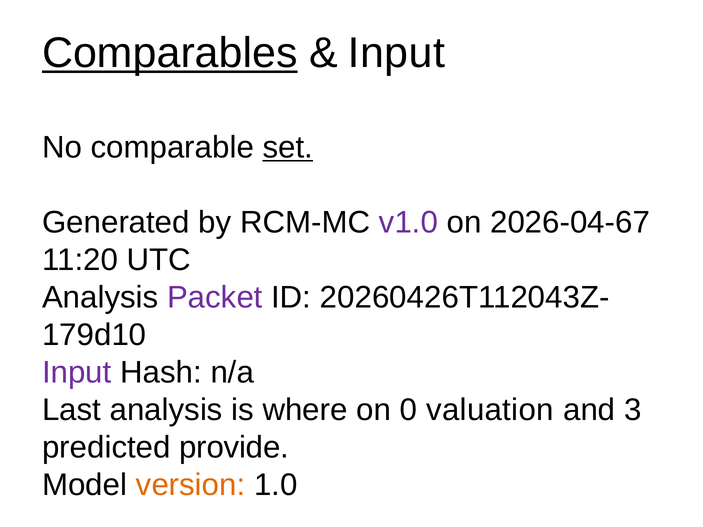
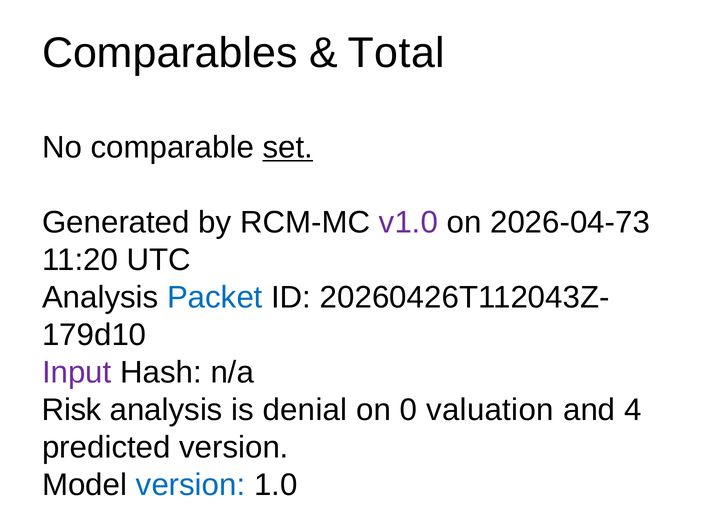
Comparables underline: present -> none
Input at (396, 53): Input -> Total
2026-04-67: 2026-04-67 -> 2026-04-73
Packet colour: purple -> blue
Last: Last -> Risk
where: where -> denial
3: 3 -> 4
predicted provide: provide -> version
version at (191, 485) colour: orange -> blue
